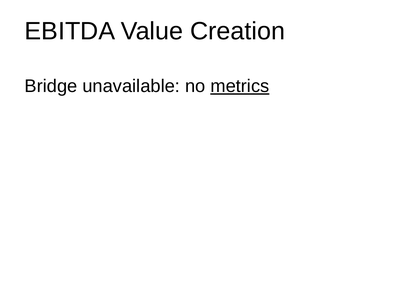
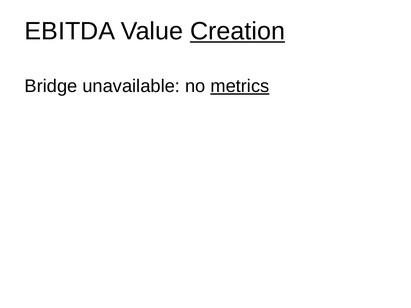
Creation underline: none -> present
